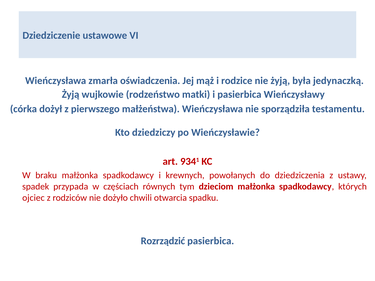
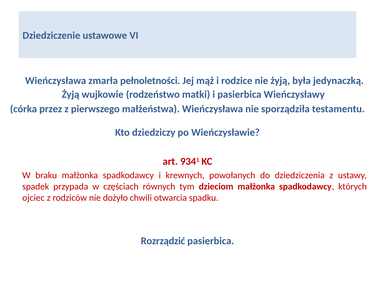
oświadczenia: oświadczenia -> pełnoletności
dożył: dożył -> przez
